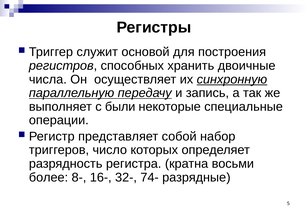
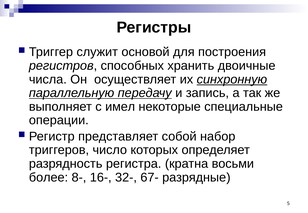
были: были -> имел
74-: 74- -> 67-
